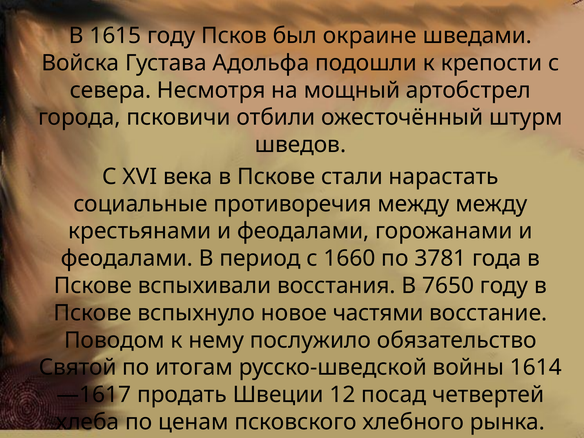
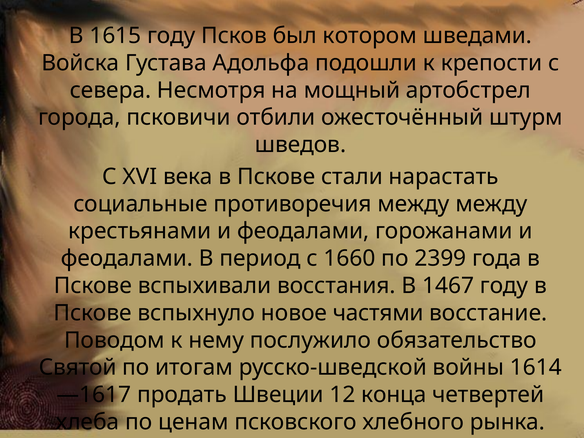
окраине: окраине -> котором
3781: 3781 -> 2399
7650: 7650 -> 1467
посад: посад -> конца
